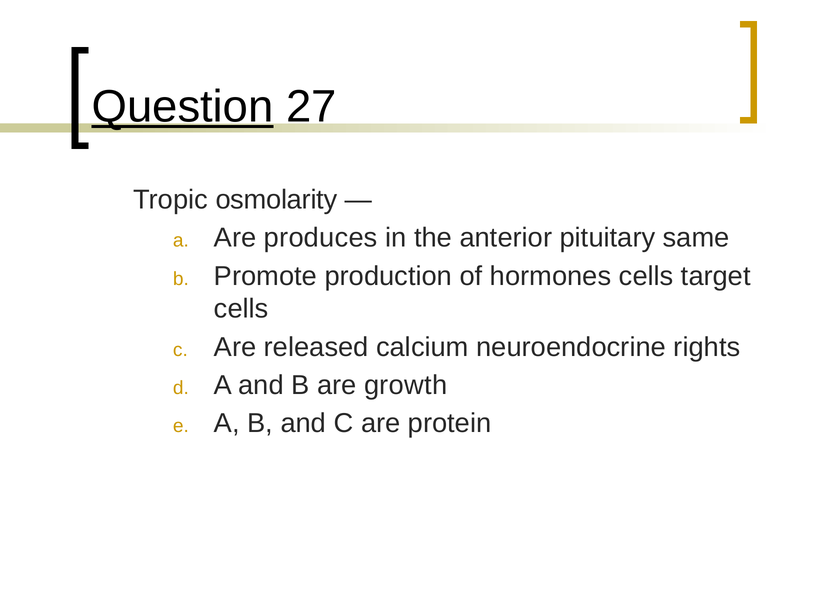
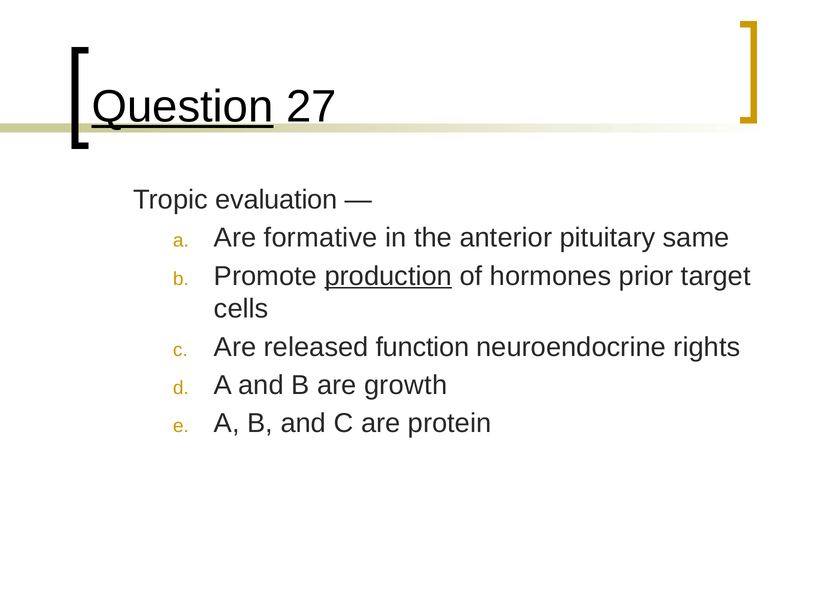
osmolarity: osmolarity -> evaluation
produces: produces -> formative
production underline: none -> present
hormones cells: cells -> prior
calcium: calcium -> function
